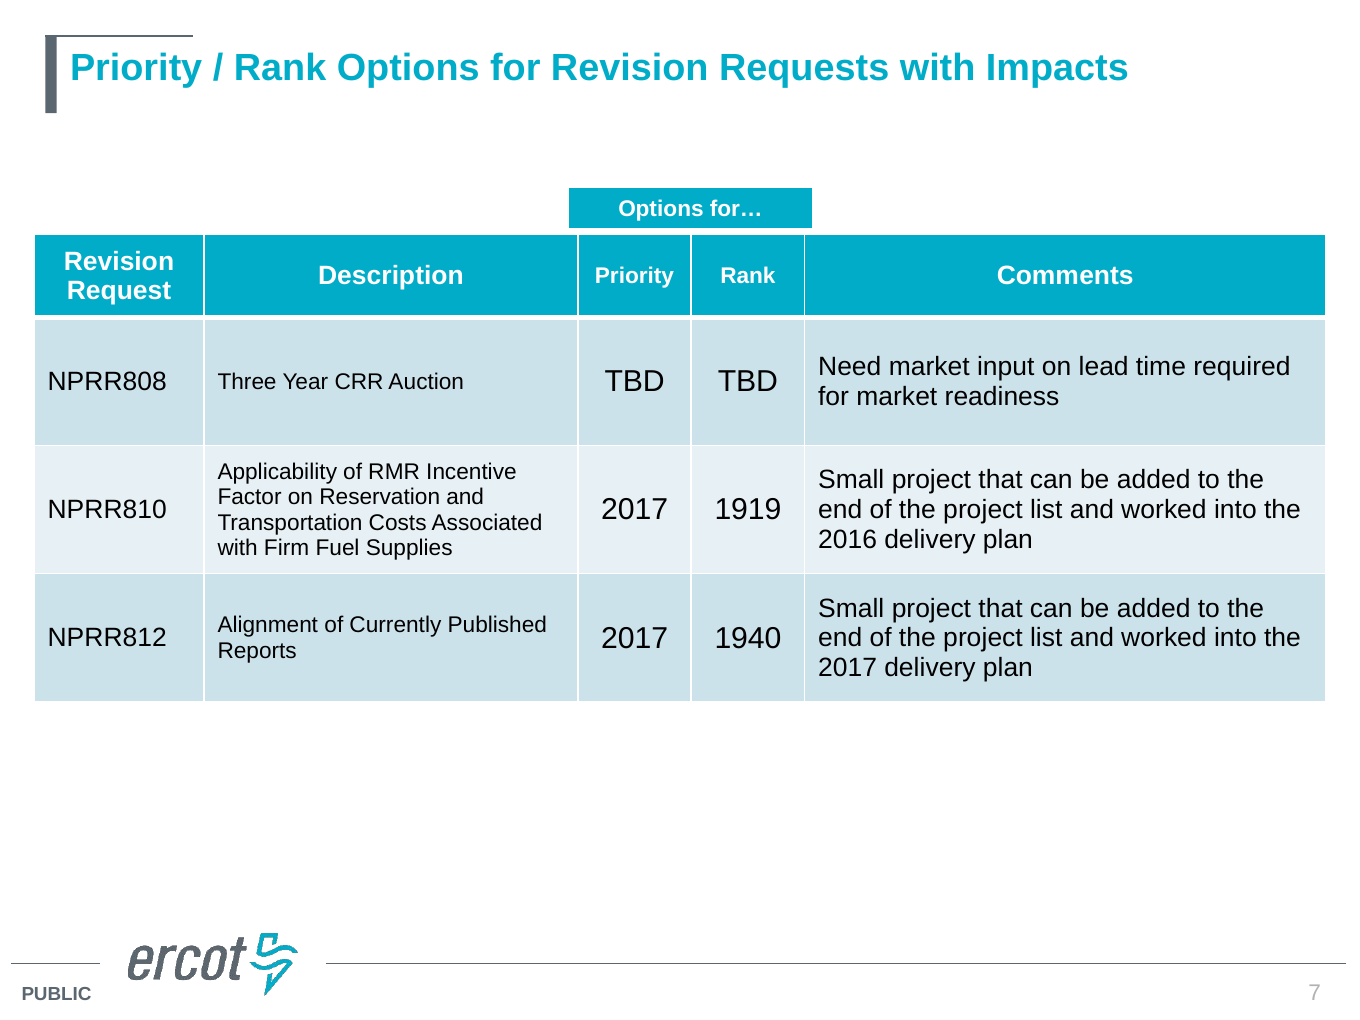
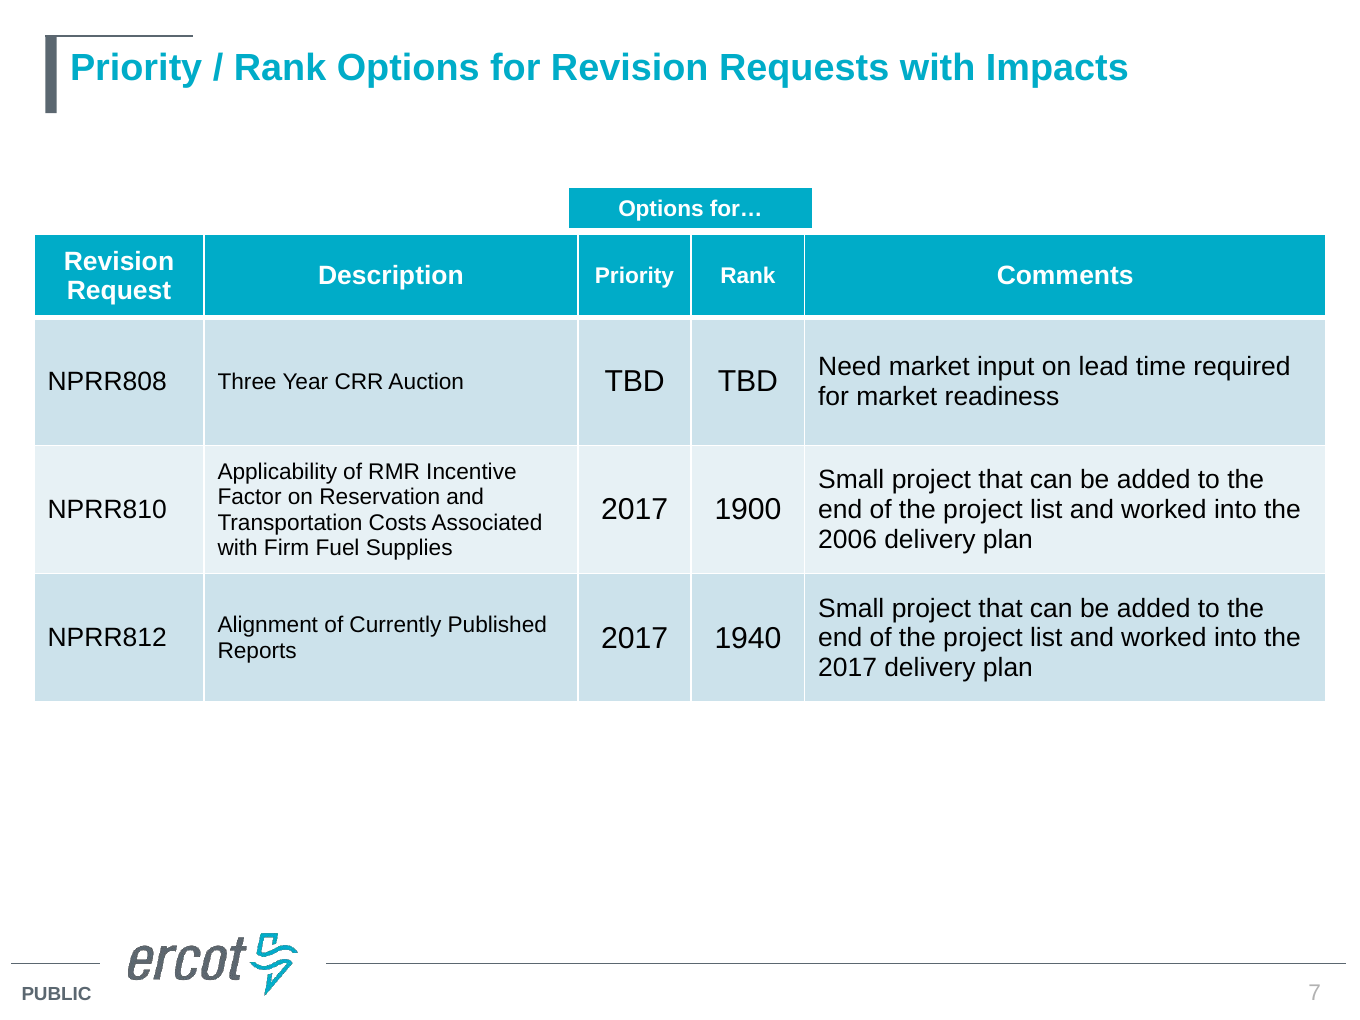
1919: 1919 -> 1900
2016: 2016 -> 2006
